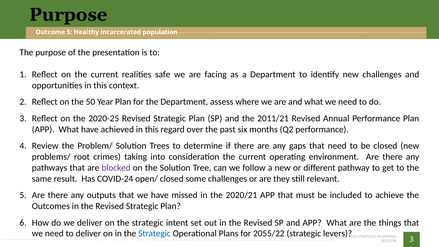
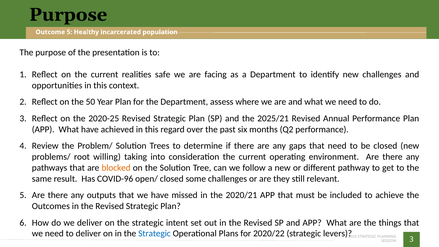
2011/21: 2011/21 -> 2025/21
crimes: crimes -> willing
blocked colour: purple -> orange
COVID-24: COVID-24 -> COVID-96
2055/22: 2055/22 -> 2020/22
